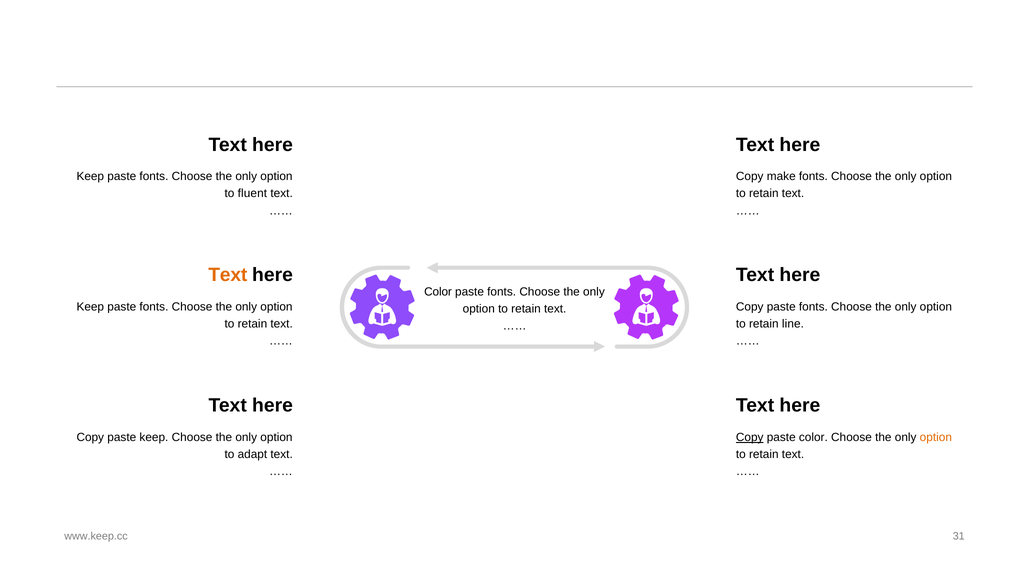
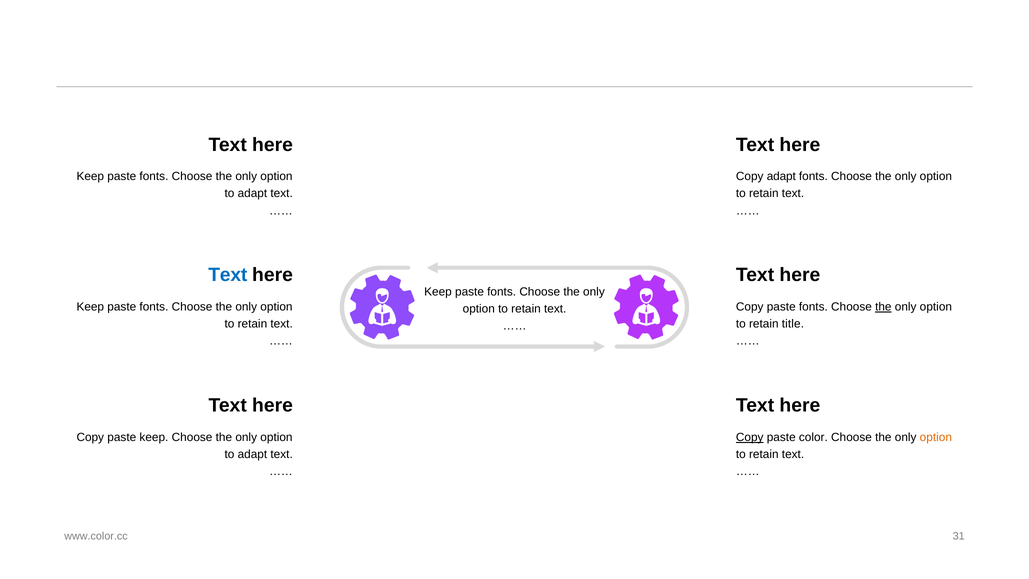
Copy make: make -> adapt
fluent at (252, 194): fluent -> adapt
Text at (228, 275) colour: orange -> blue
Color at (438, 292): Color -> Keep
the at (883, 307) underline: none -> present
line: line -> title
www.keep.cc: www.keep.cc -> www.color.cc
